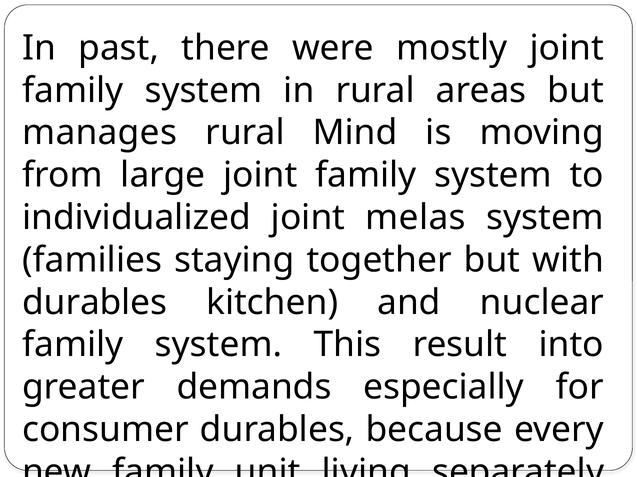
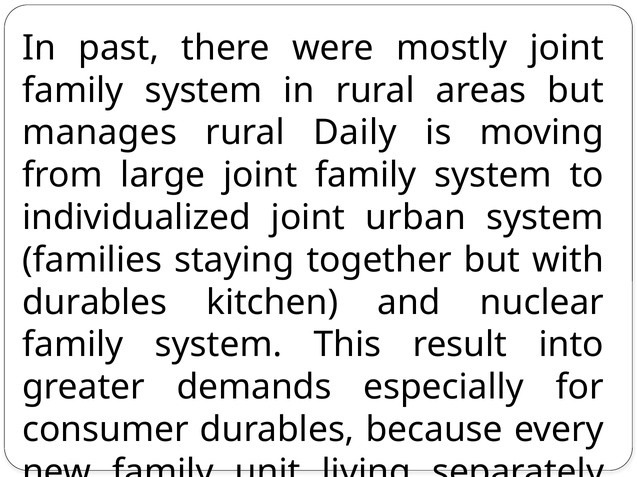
Mind: Mind -> Daily
melas: melas -> urban
